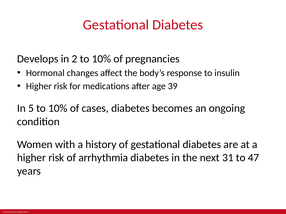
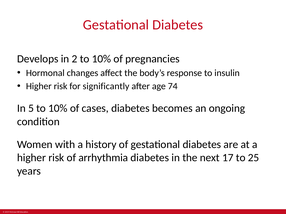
medications: medications -> significantly
39: 39 -> 74
31: 31 -> 17
47: 47 -> 25
